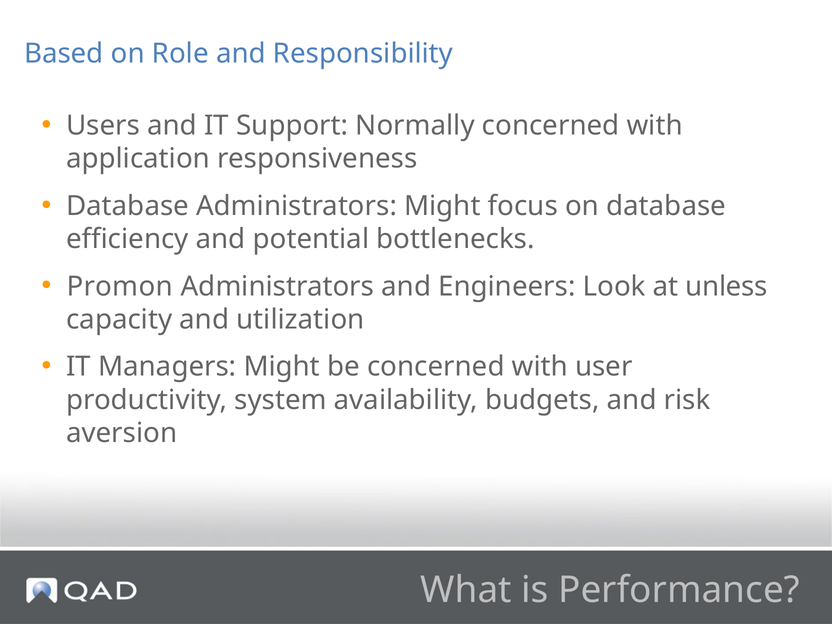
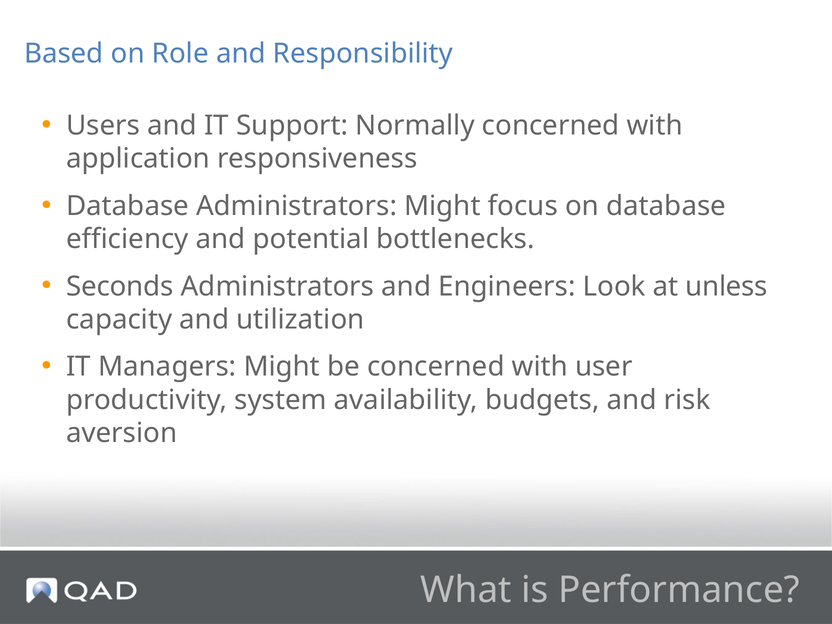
Promon: Promon -> Seconds
